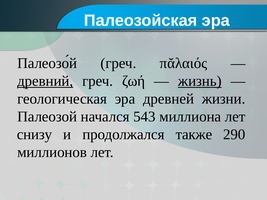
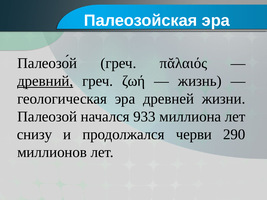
жизнь underline: present -> none
543: 543 -> 933
также: также -> черви
